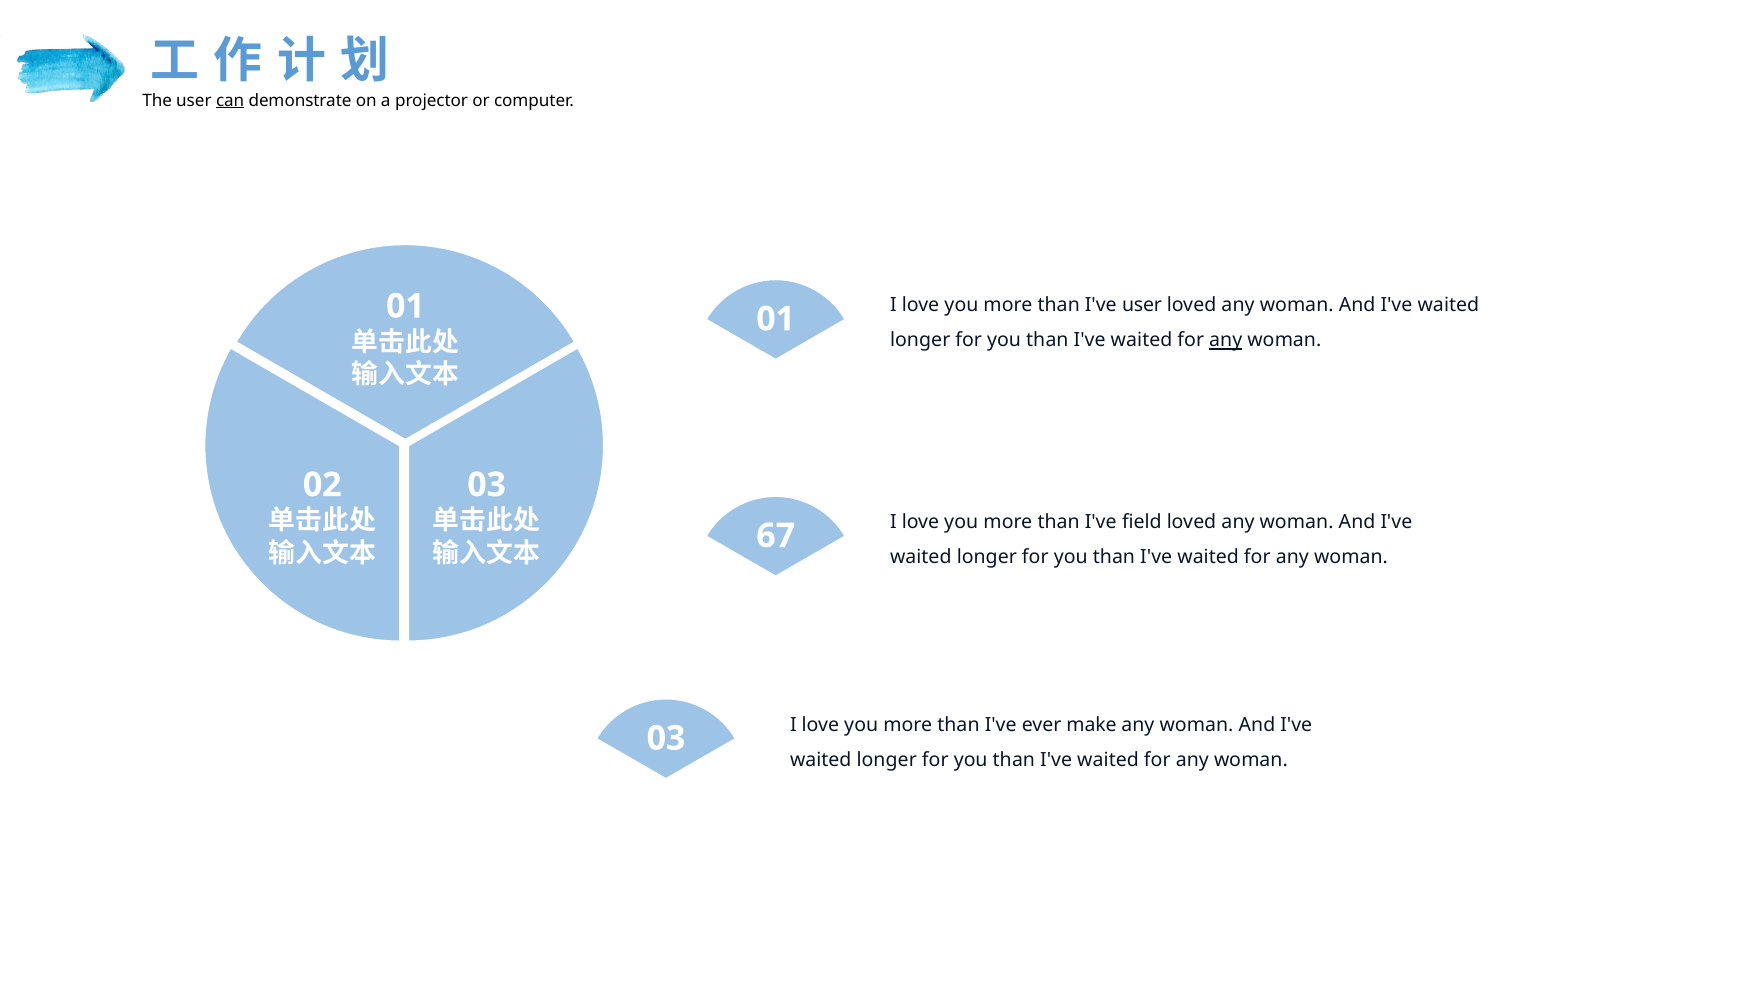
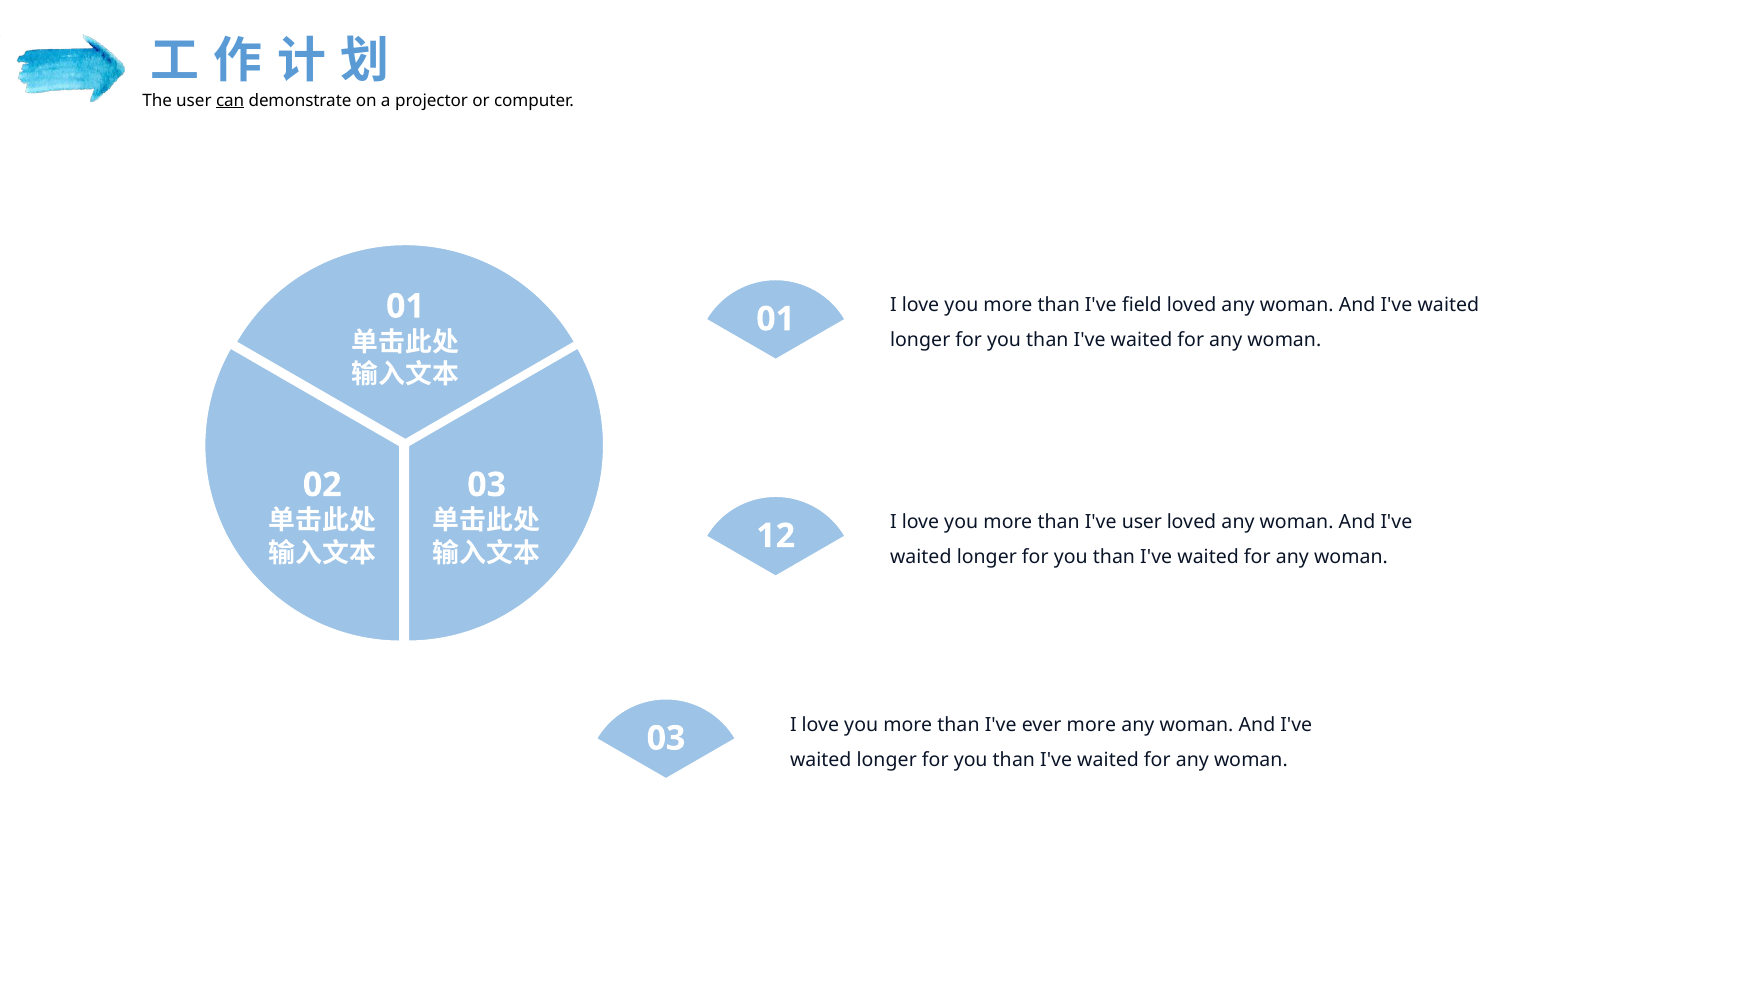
I've user: user -> field
any at (1226, 341) underline: present -> none
I've field: field -> user
67: 67 -> 12
ever make: make -> more
